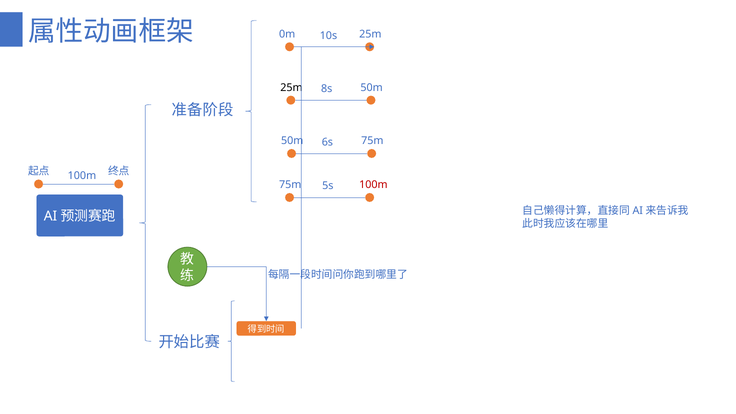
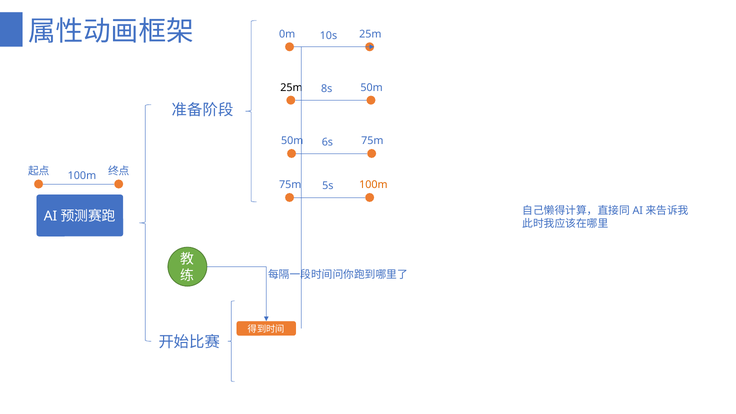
100m at (373, 185) colour: red -> orange
